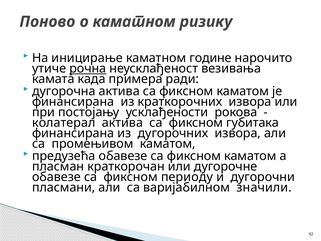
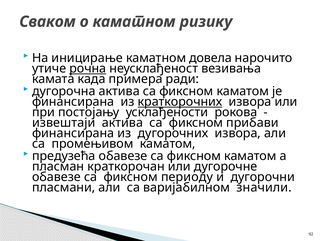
Поново: Поново -> Сваком
године: године -> довела
краткорочних underline: none -> present
колатерал: колатерал -> извештаји
губитака: губитака -> прибави
